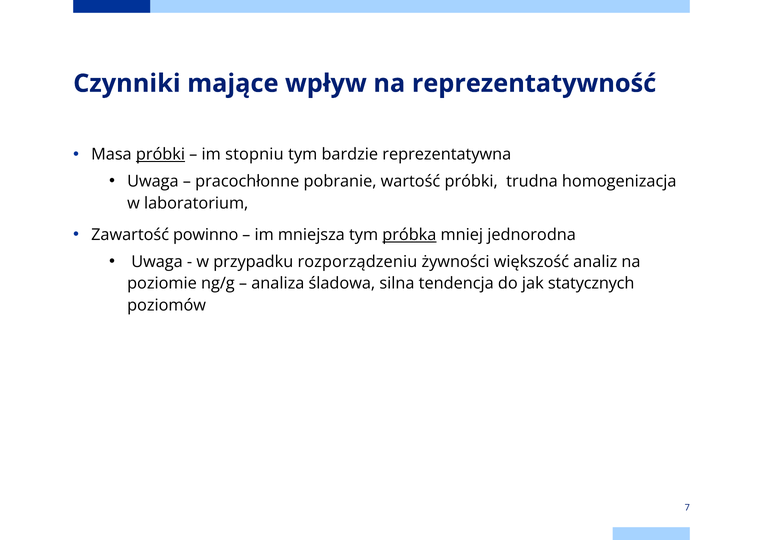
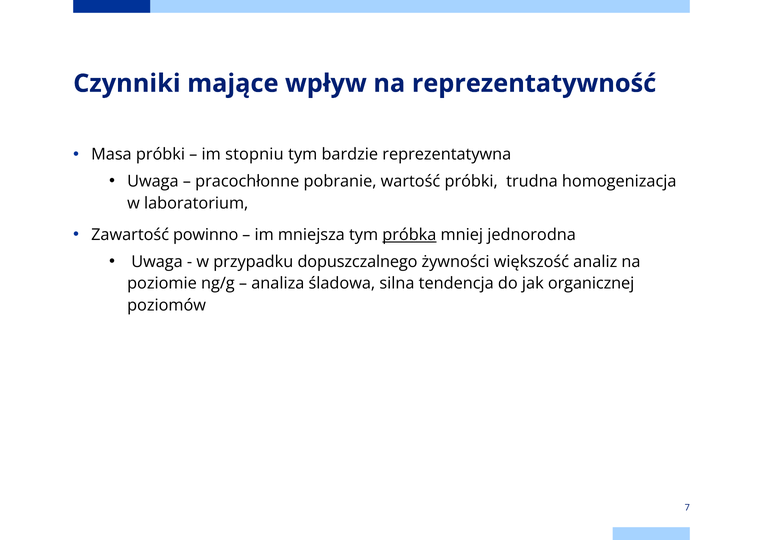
próbki at (160, 154) underline: present -> none
rozporządzeniu: rozporządzeniu -> dopuszczalnego
statycznych: statycznych -> organicznej
